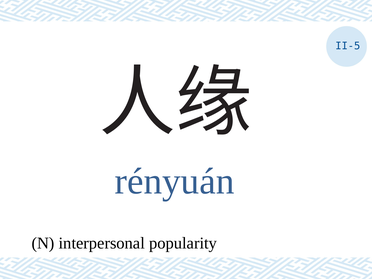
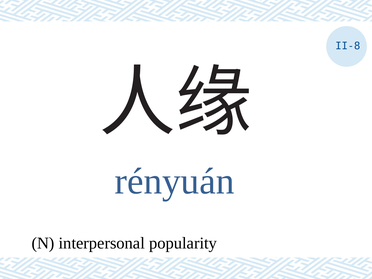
II-5: II-5 -> II-8
